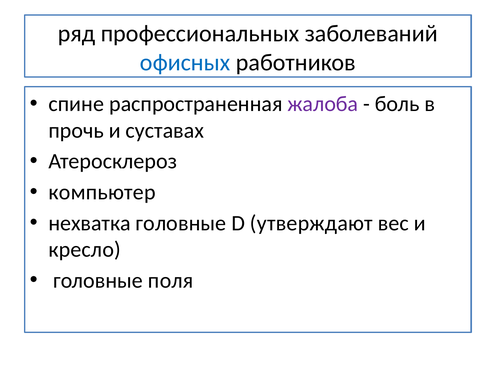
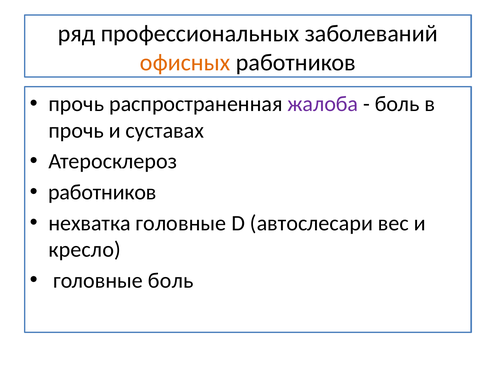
офисных colour: blue -> orange
спине at (76, 104): спине -> прочь
компьютер at (102, 192): компьютер -> работников
утверждают: утверждают -> автослесари
головные поля: поля -> боль
